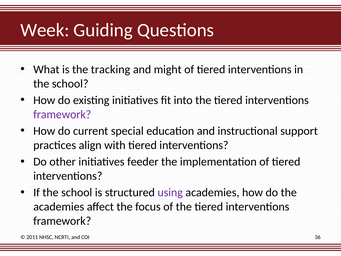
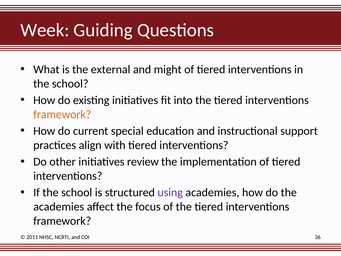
tracking: tracking -> external
framework at (62, 114) colour: purple -> orange
feeder: feeder -> review
